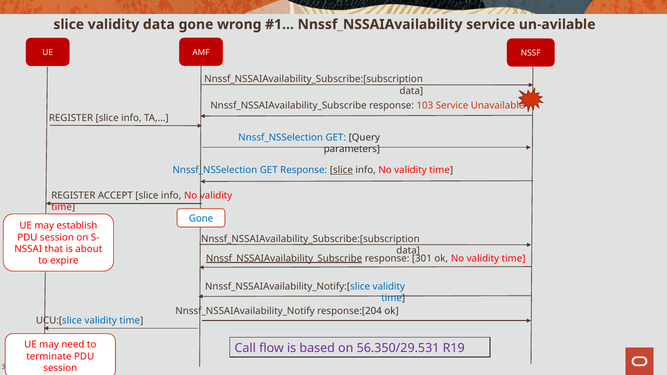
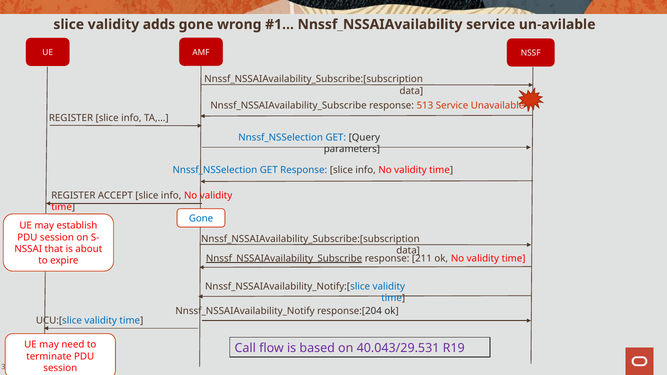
validity data: data -> adds
103: 103 -> 513
slice at (341, 170) underline: present -> none
301: 301 -> 211
56.350/29.531: 56.350/29.531 -> 40.043/29.531
